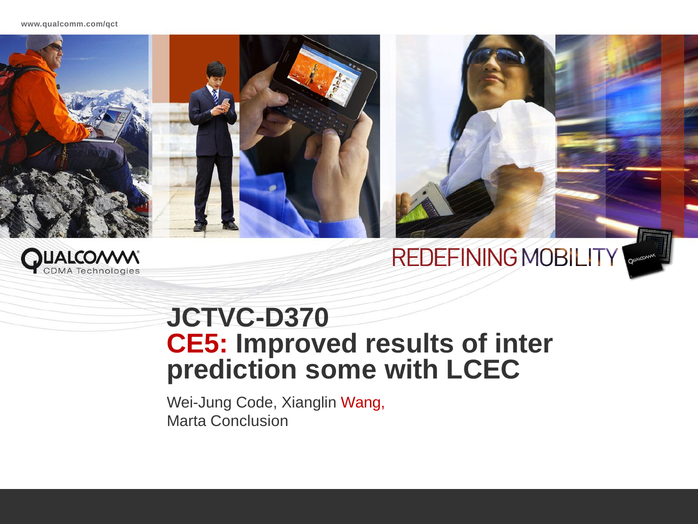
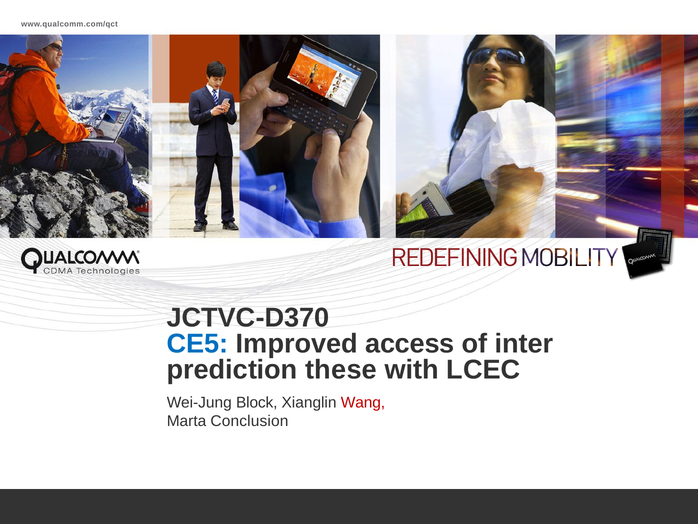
CE5 colour: red -> blue
results: results -> access
some: some -> these
Code: Code -> Block
